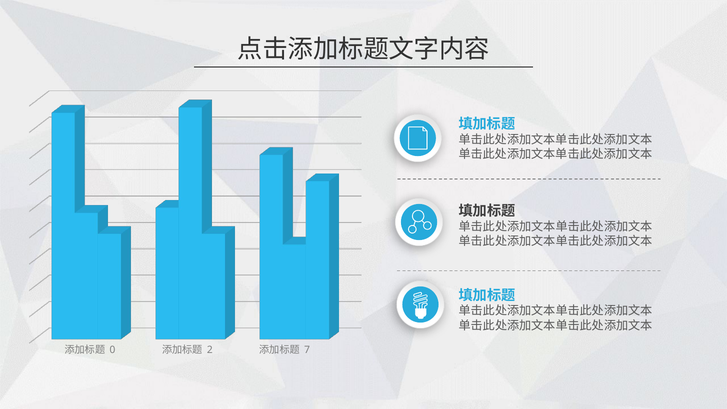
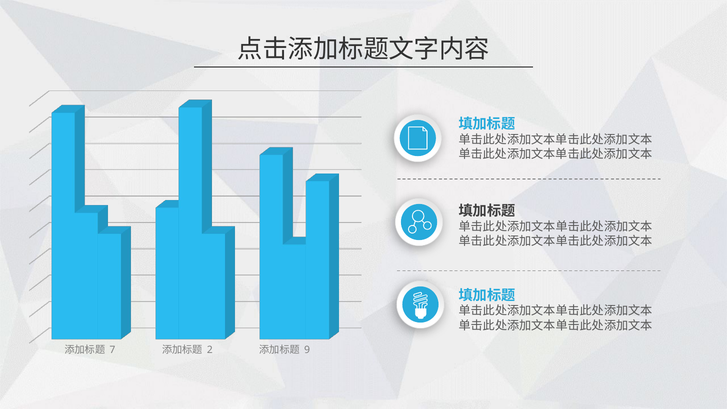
0: 0 -> 7
7: 7 -> 9
